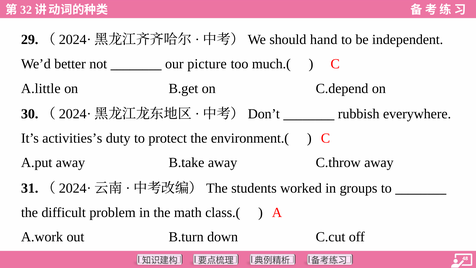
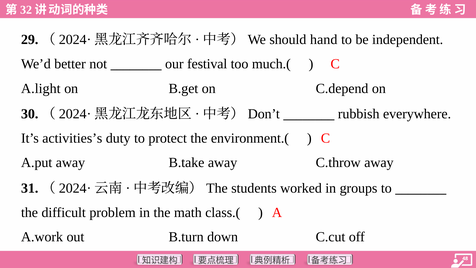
picture: picture -> festival
A.little: A.little -> A.light
